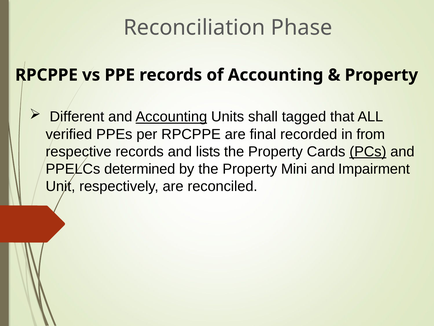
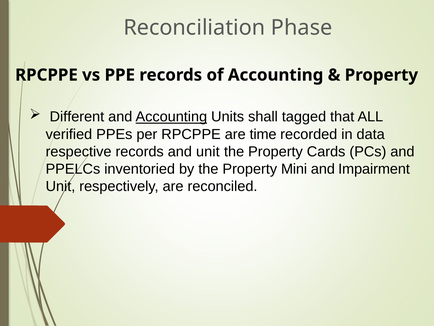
final: final -> time
from: from -> data
and lists: lists -> unit
PCs underline: present -> none
determined: determined -> inventoried
